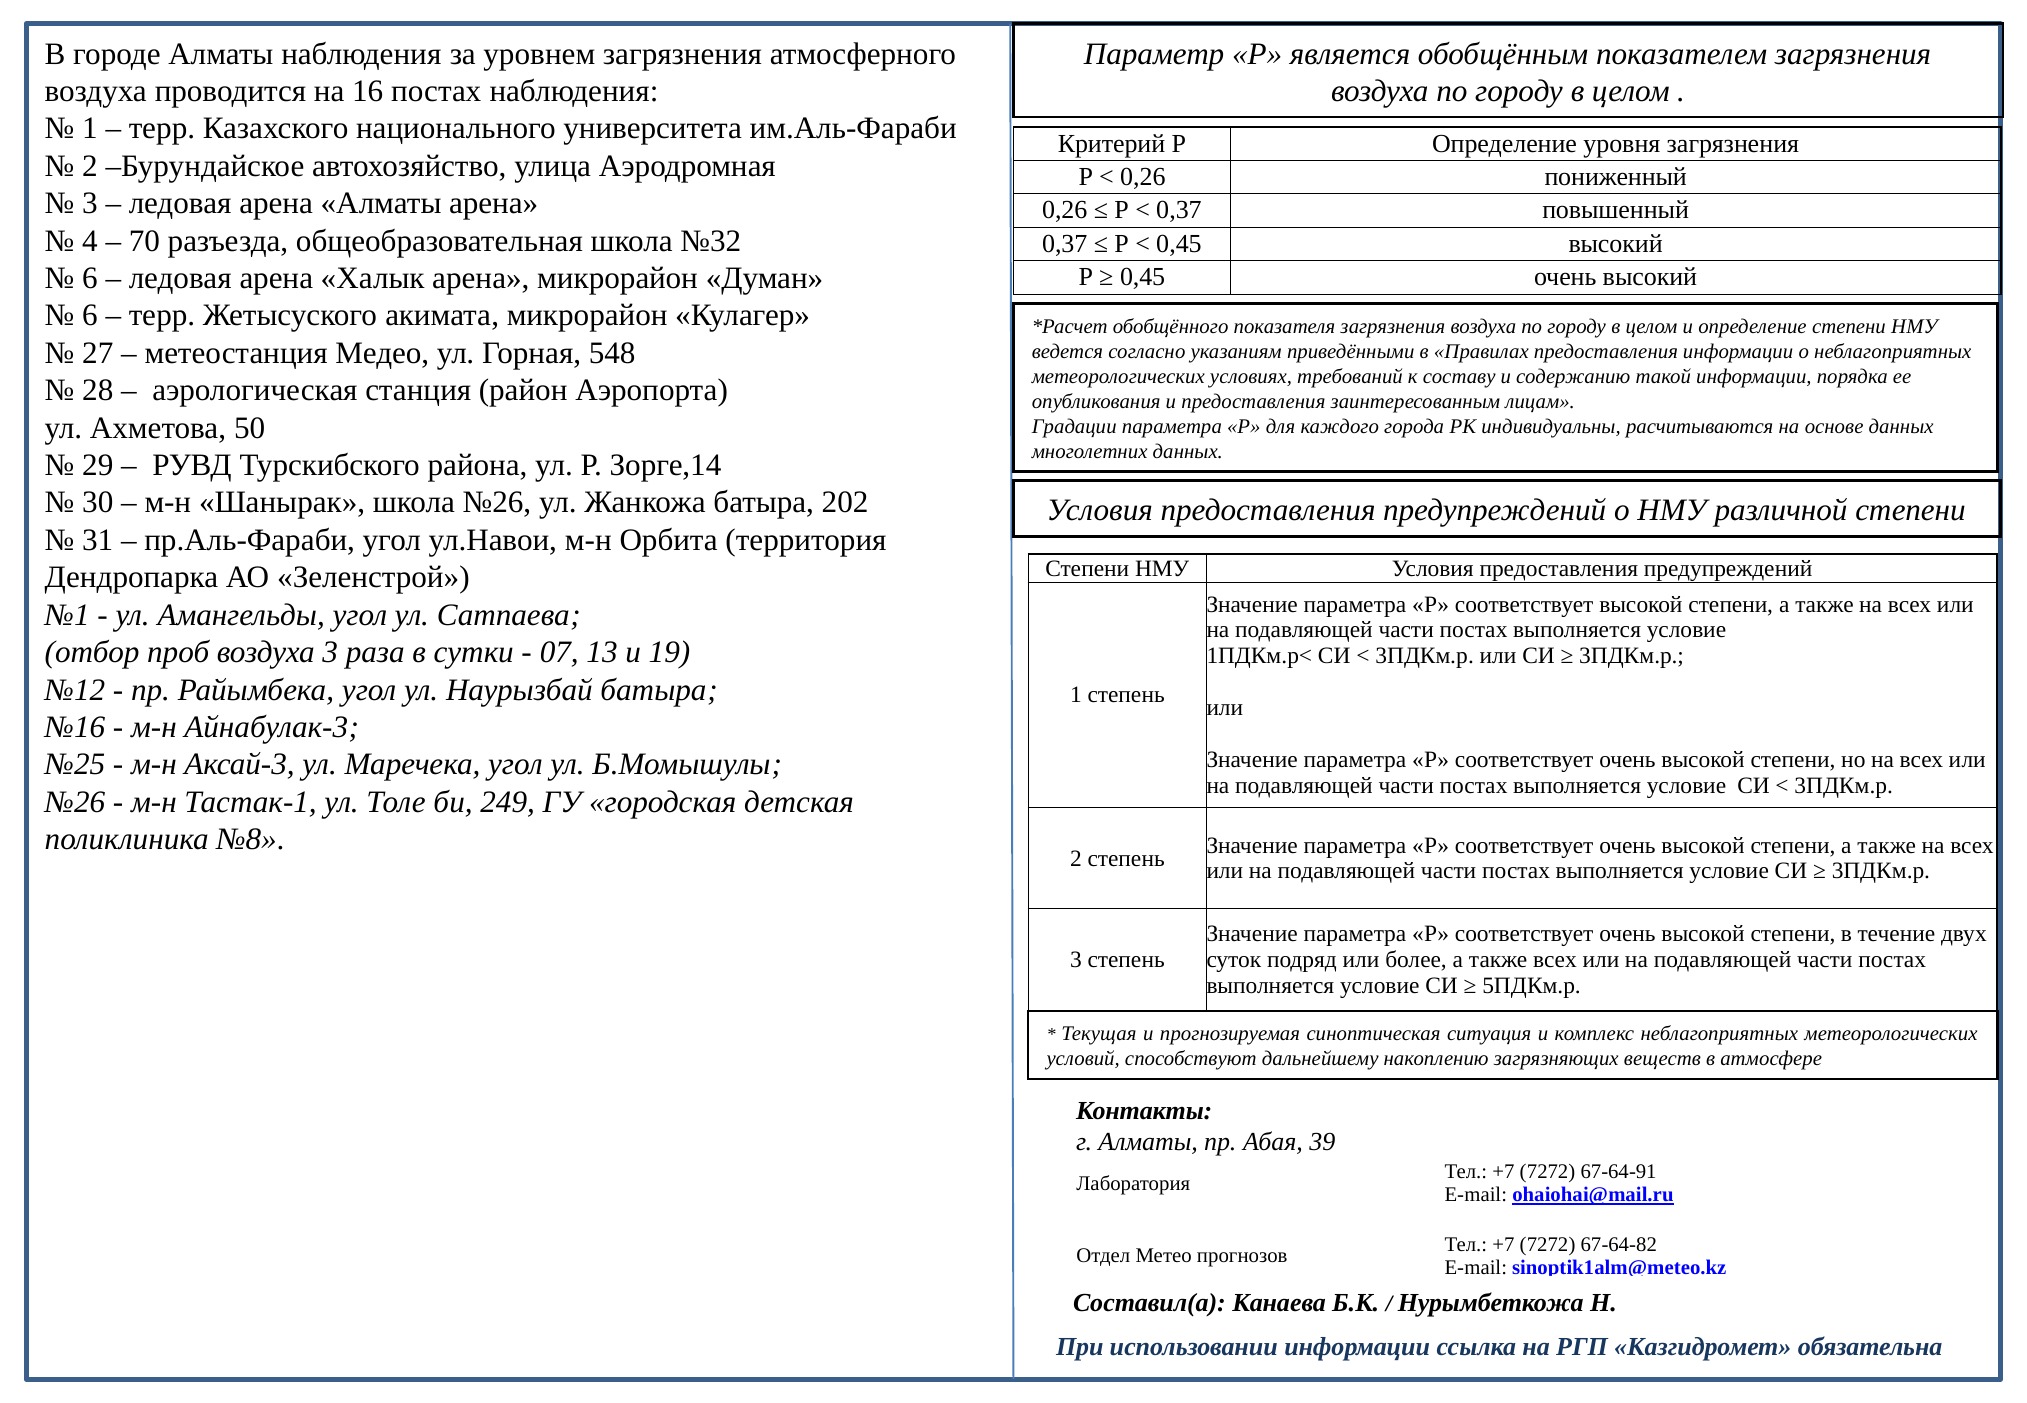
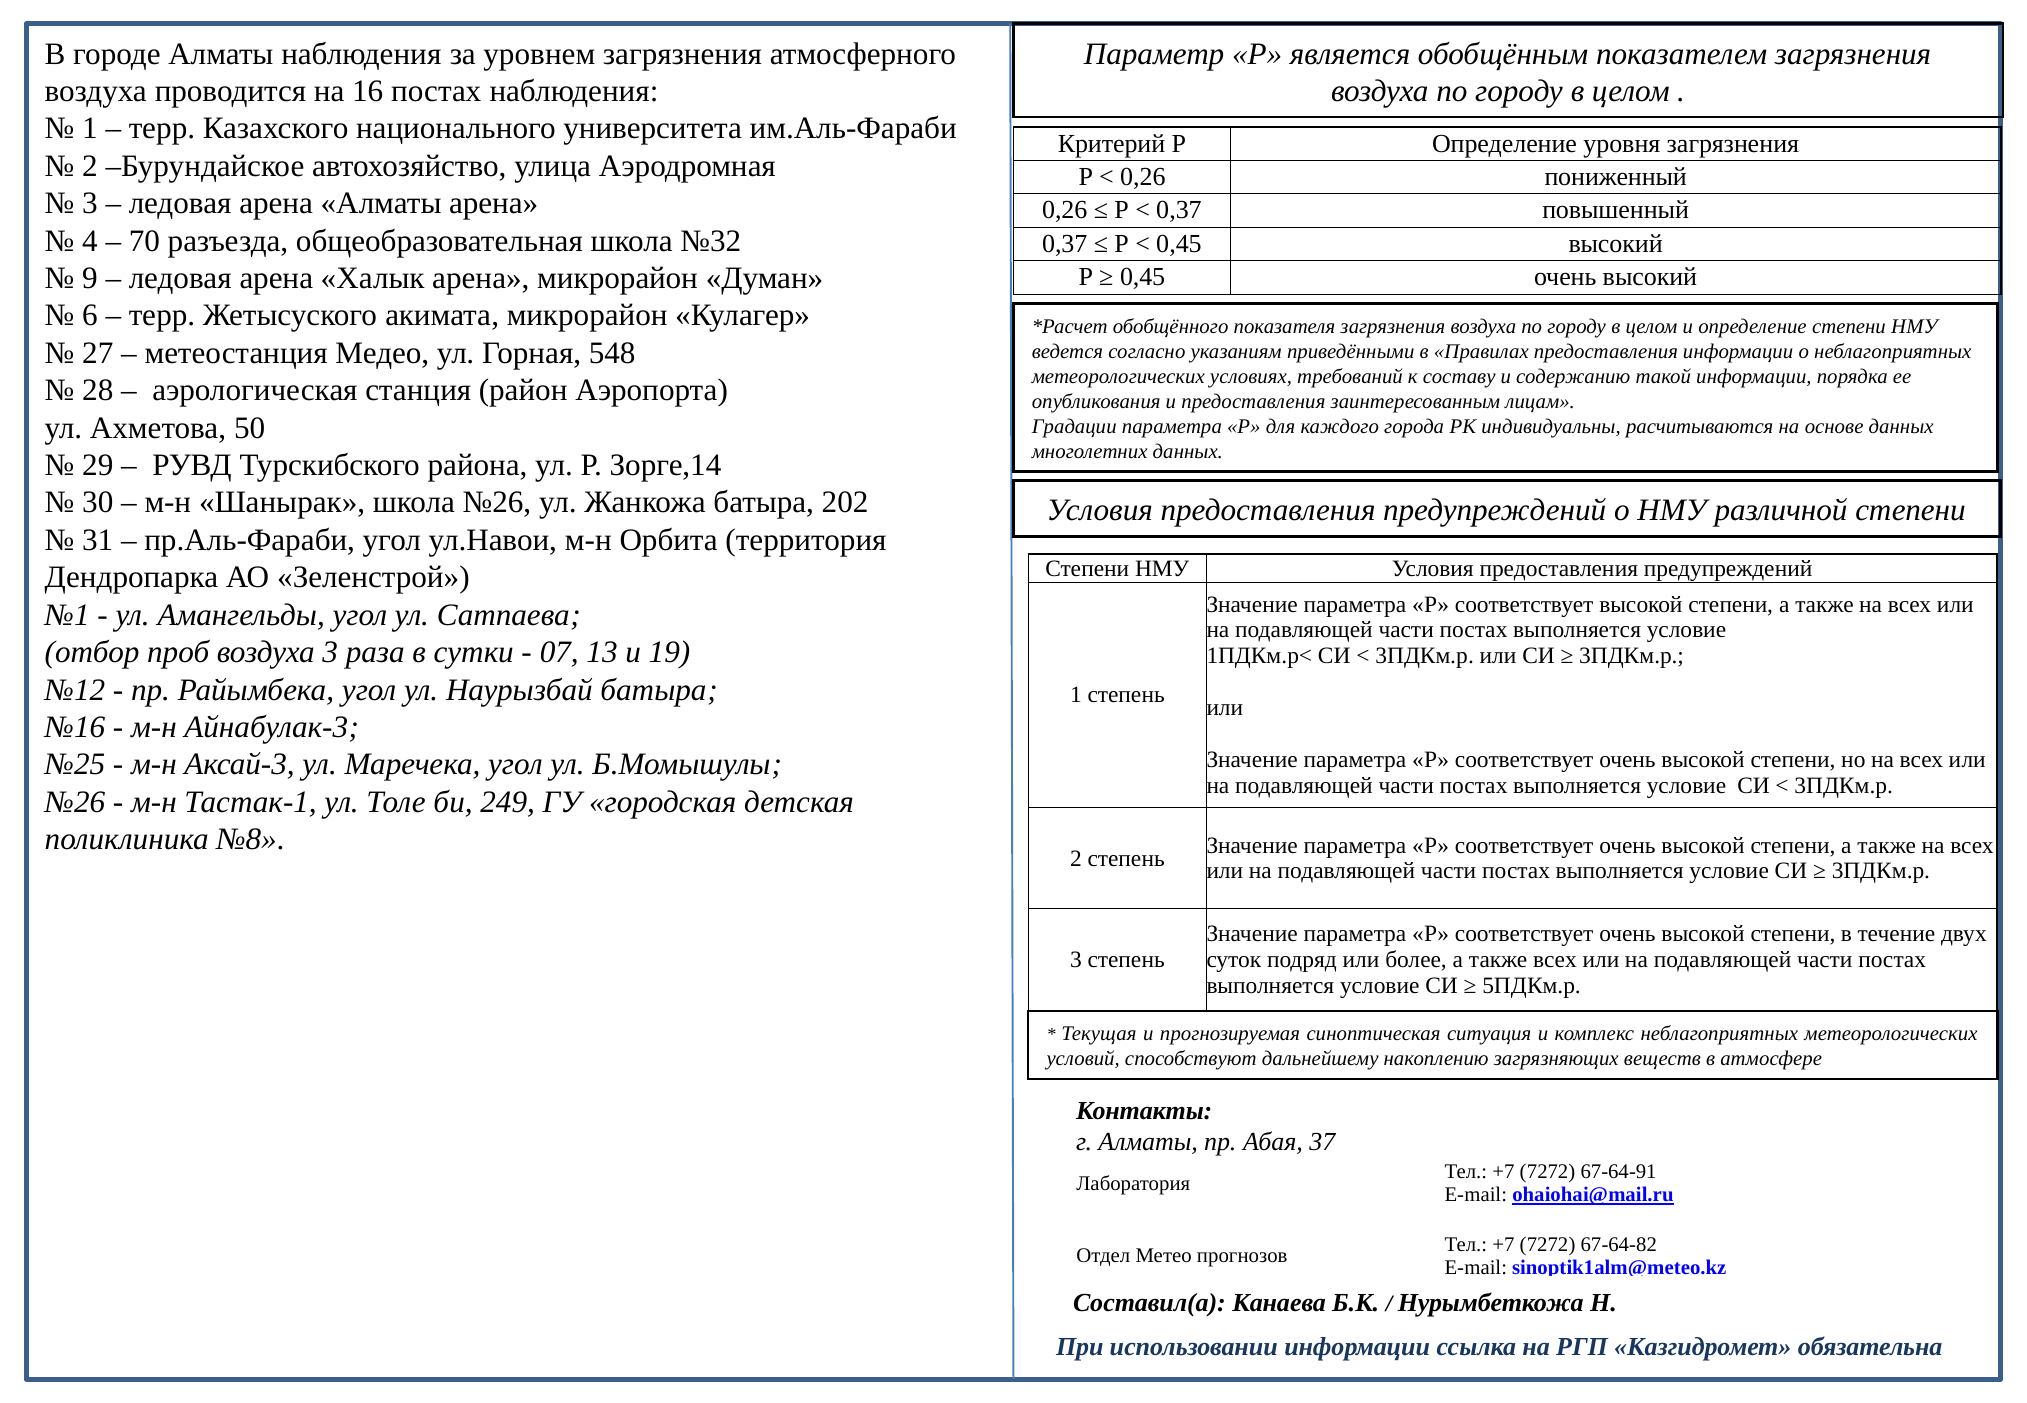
6 at (90, 278): 6 -> 9
39: 39 -> 37
